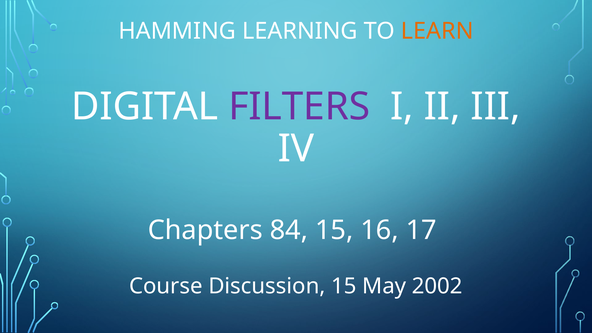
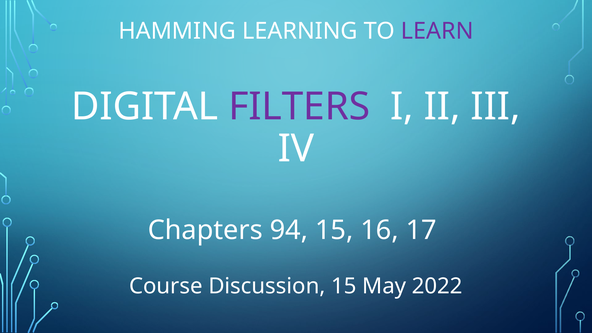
LEARN colour: orange -> purple
84: 84 -> 94
2002: 2002 -> 2022
